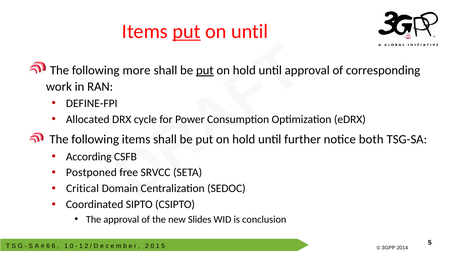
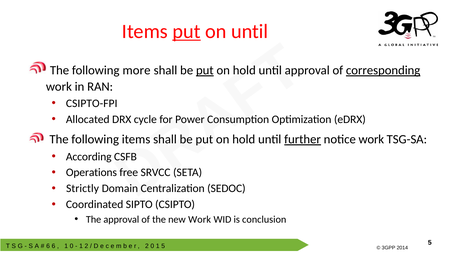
corresponding underline: none -> present
DEFINE-FPI: DEFINE-FPI -> CSIPTO-FPI
further underline: none -> present
notice both: both -> work
Postponed: Postponed -> Operations
Critical: Critical -> Strictly
new Slides: Slides -> Work
